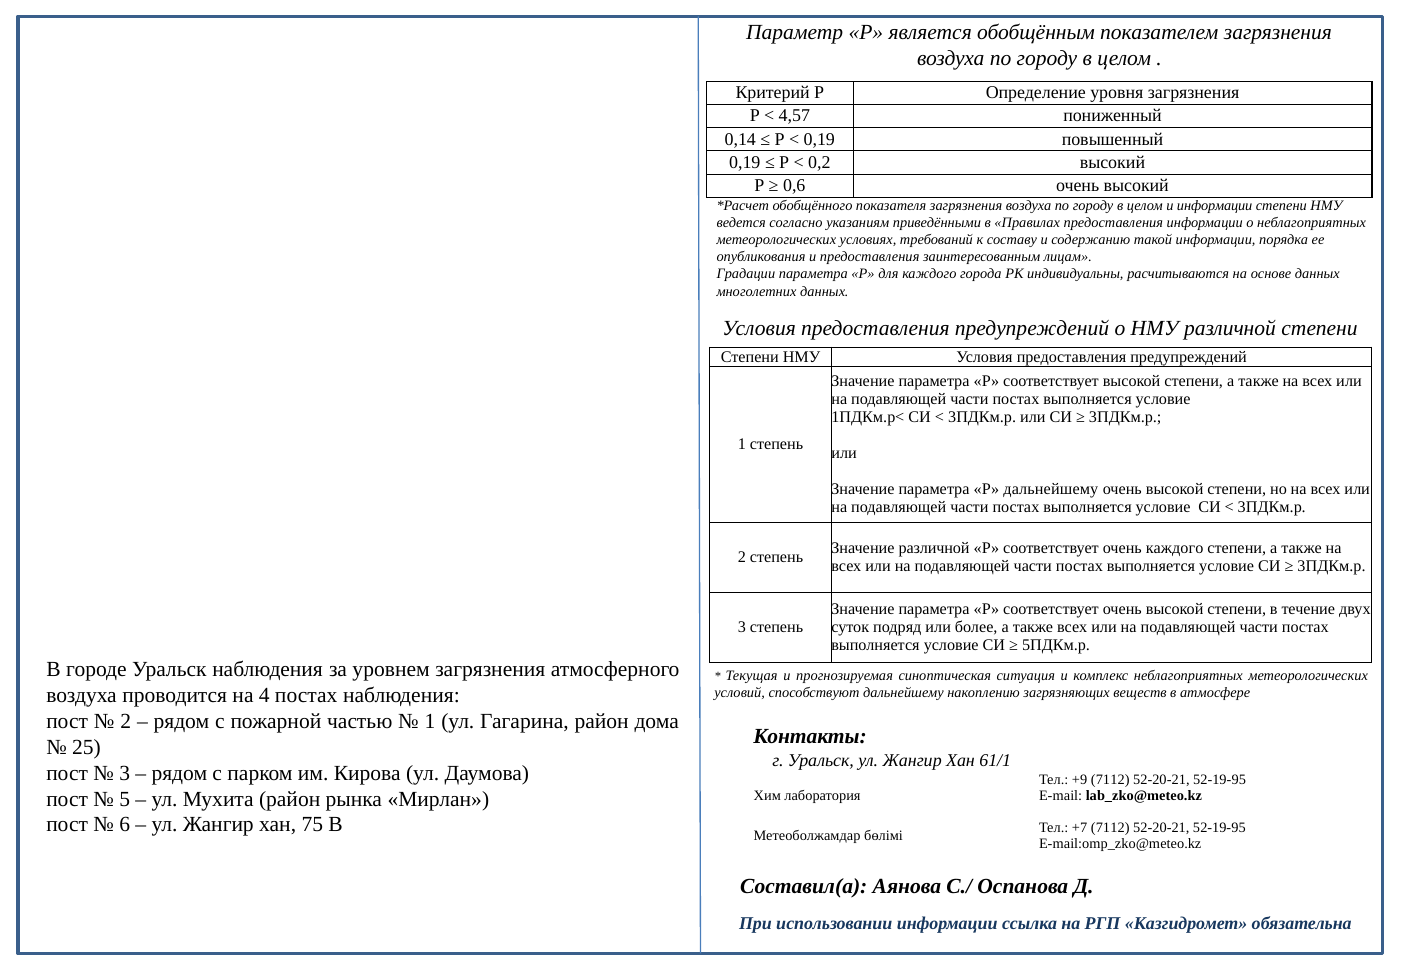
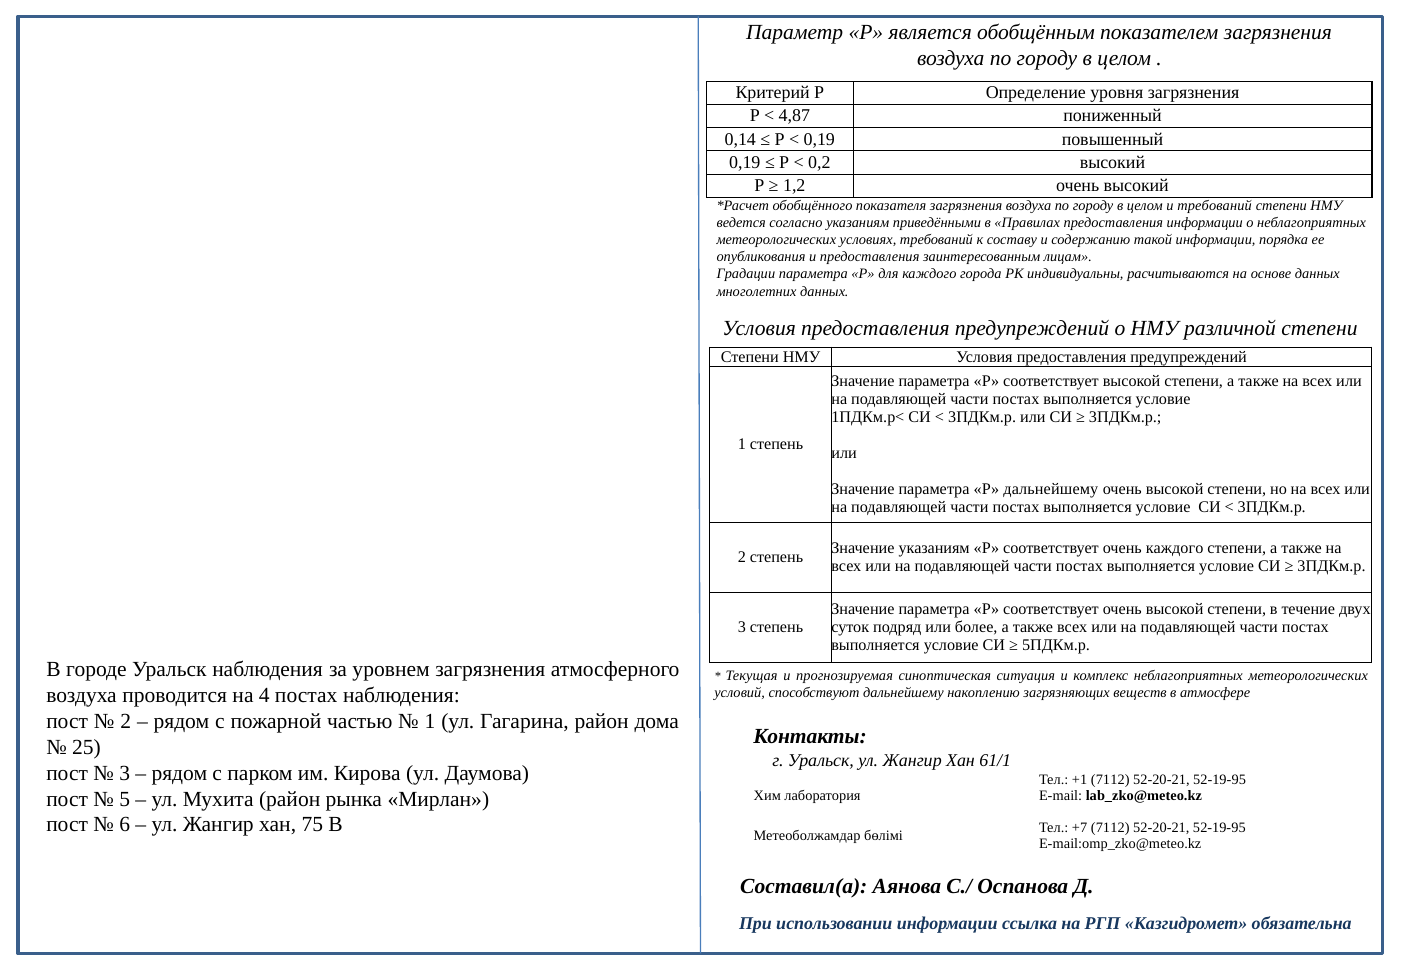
4,57: 4,57 -> 4,87
0,6: 0,6 -> 1,2
и информации: информации -> требований
Значение различной: различной -> указаниям
+9: +9 -> +1
